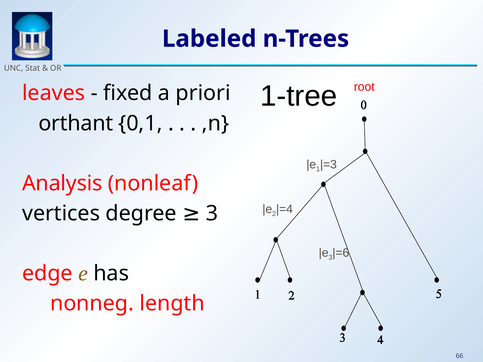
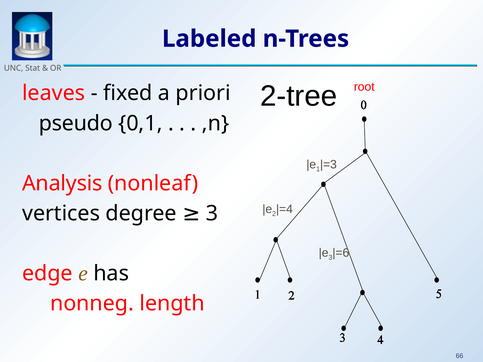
1-tree: 1-tree -> 2-tree
orthant: orthant -> pseudo
